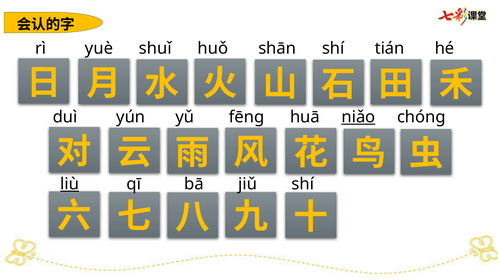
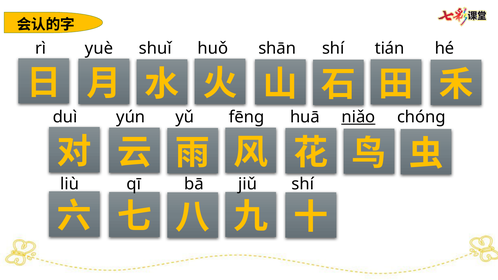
liù underline: present -> none
